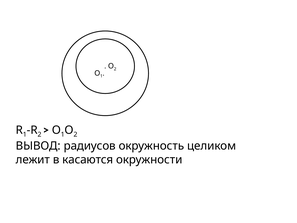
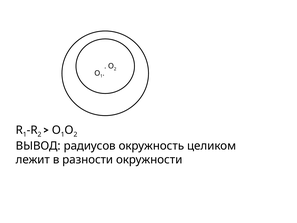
касаются: касаются -> разности
